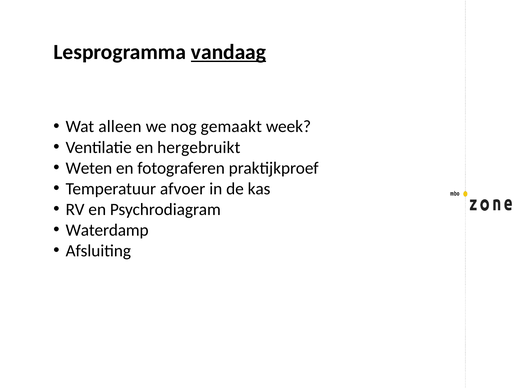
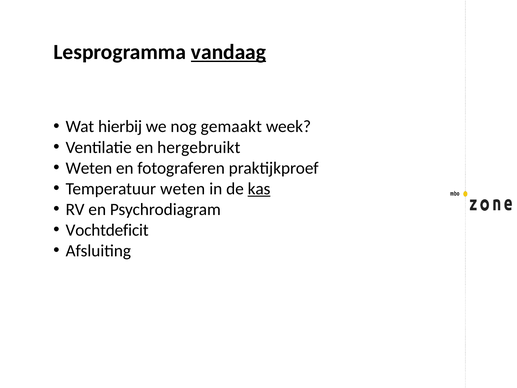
alleen: alleen -> hierbij
Temperatuur afvoer: afvoer -> weten
kas underline: none -> present
Waterdamp: Waterdamp -> Vochtdeficit
